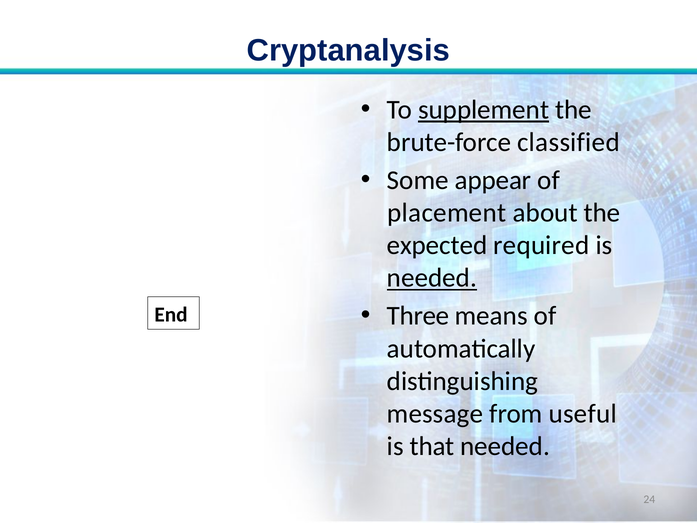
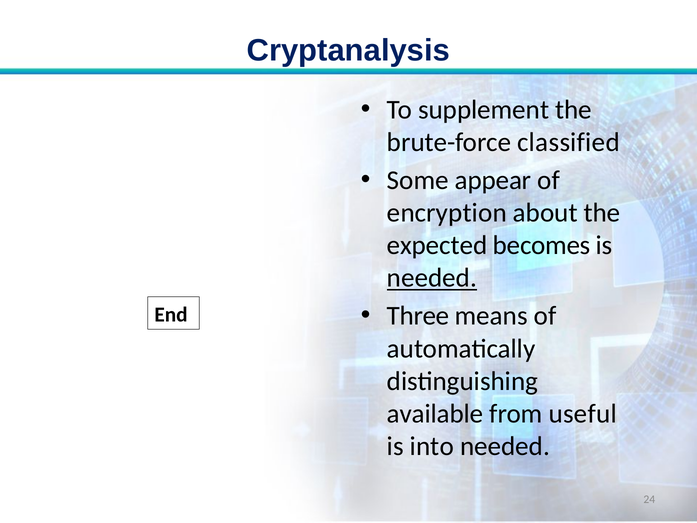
supplement underline: present -> none
placement: placement -> encryption
required: required -> becomes
message: message -> available
that: that -> into
